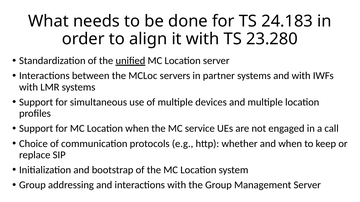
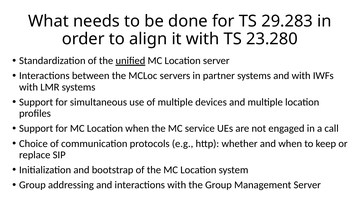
24.183: 24.183 -> 29.283
